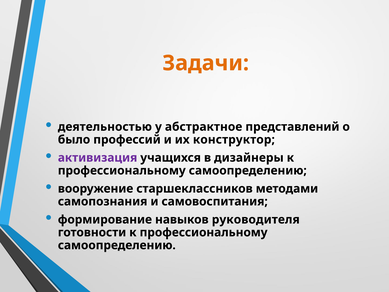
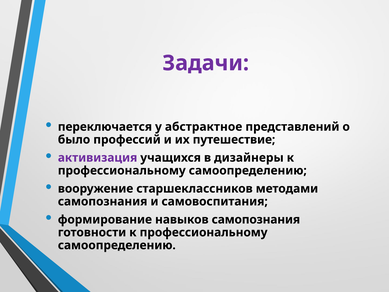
Задачи colour: orange -> purple
деятельностью: деятельностью -> переключается
конструктор: конструктор -> путешествие
навыков руководителя: руководителя -> самопознания
